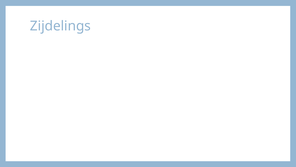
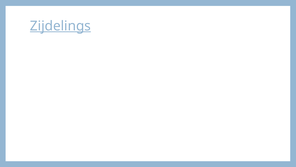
Zijdelings underline: none -> present
